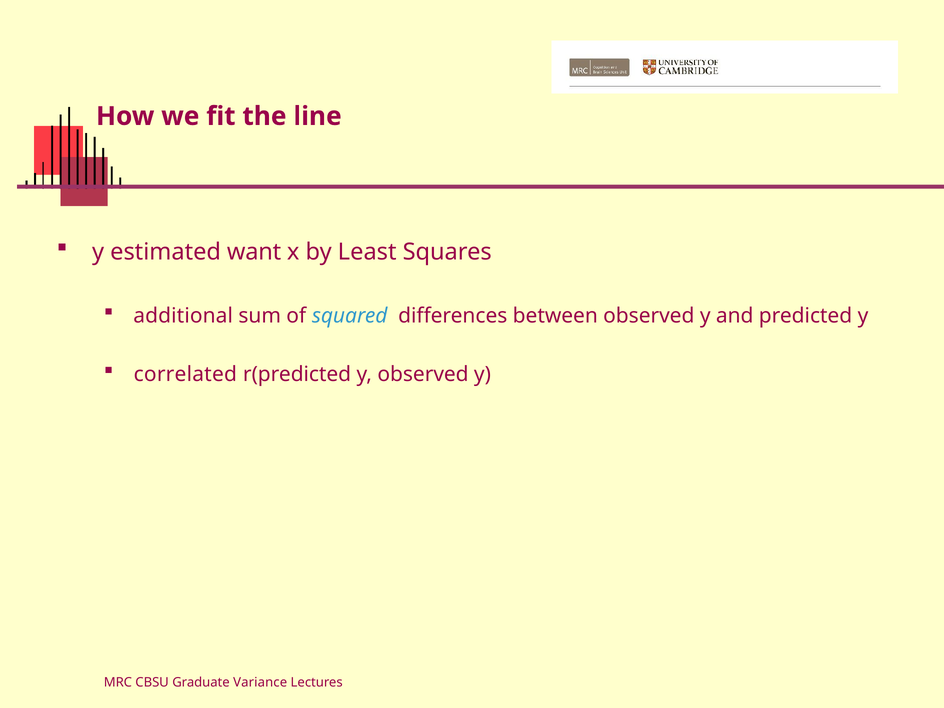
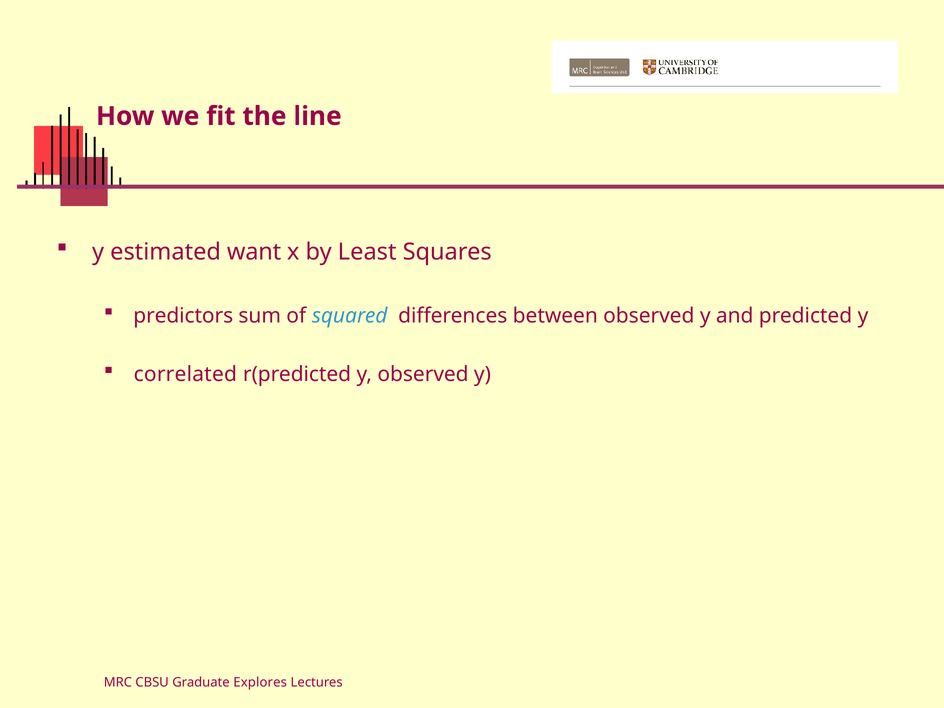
additional: additional -> predictors
Variance: Variance -> Explores
